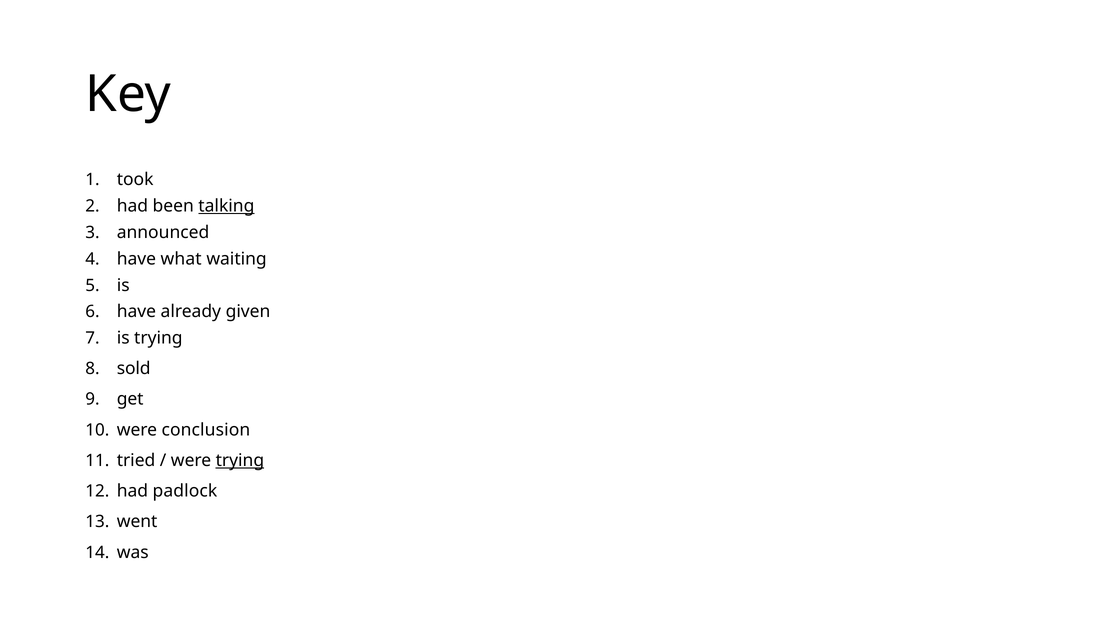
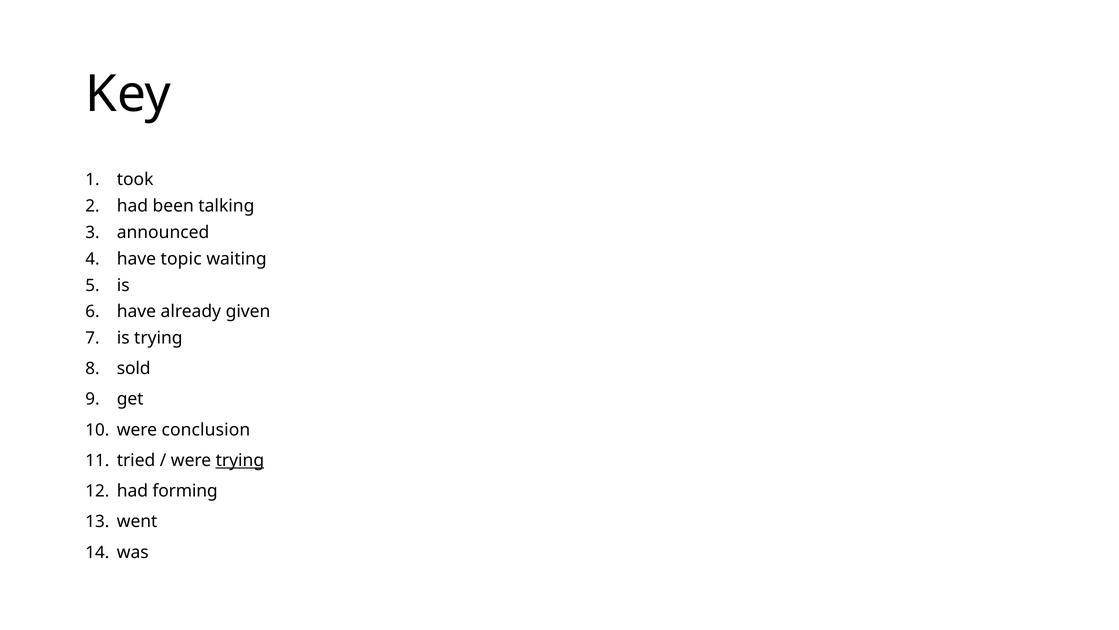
talking underline: present -> none
what: what -> topic
padlock: padlock -> forming
